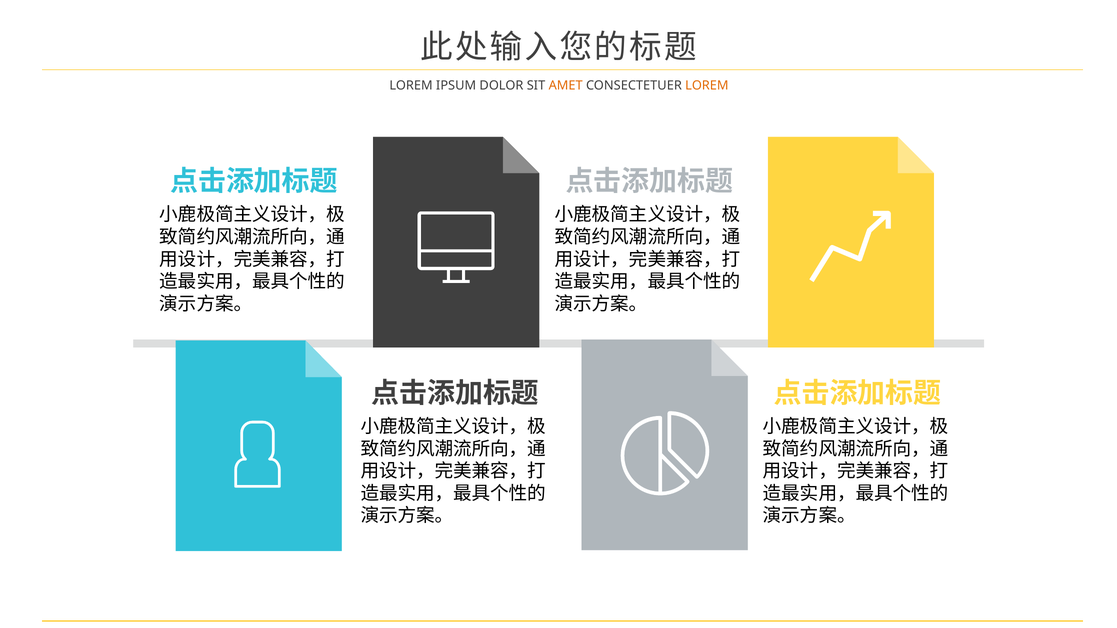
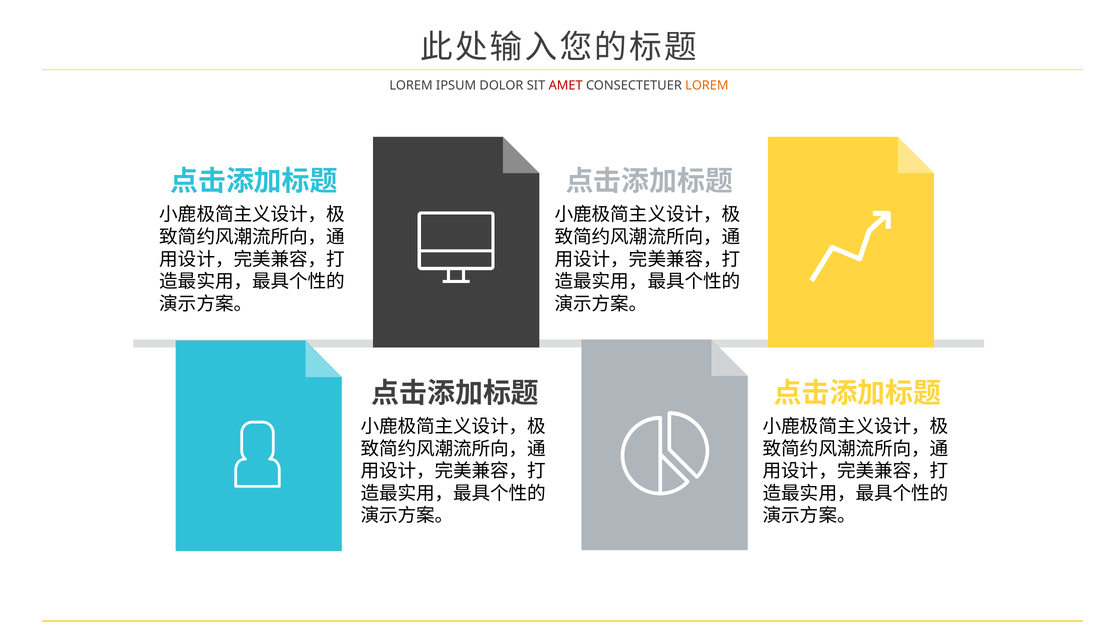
AMET colour: orange -> red
